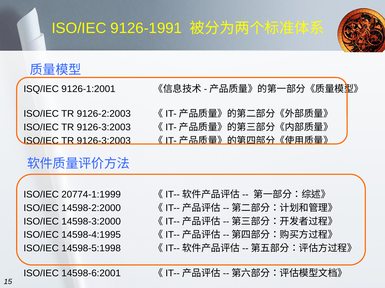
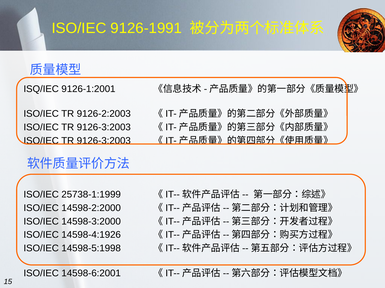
20774-1:1999: 20774-1:1999 -> 25738-1:1999
14598-4:1995: 14598-4:1995 -> 14598-4:1926
